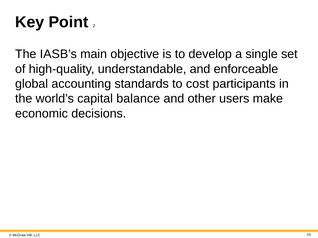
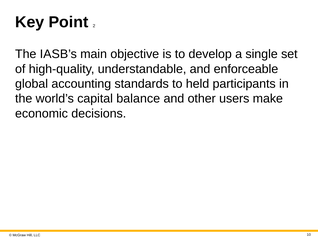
cost: cost -> held
